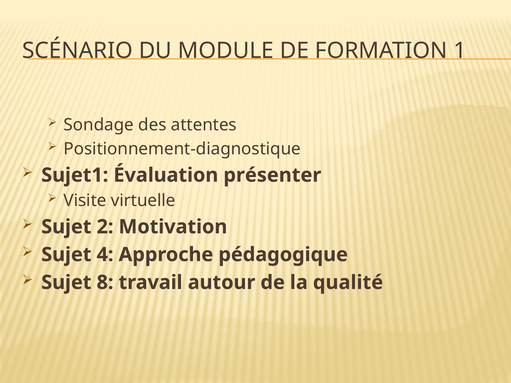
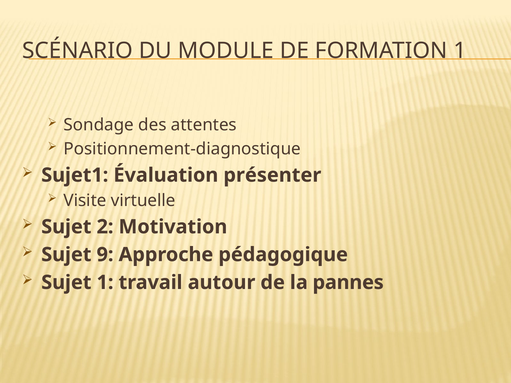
4: 4 -> 9
Sujet 8: 8 -> 1
qualité: qualité -> pannes
